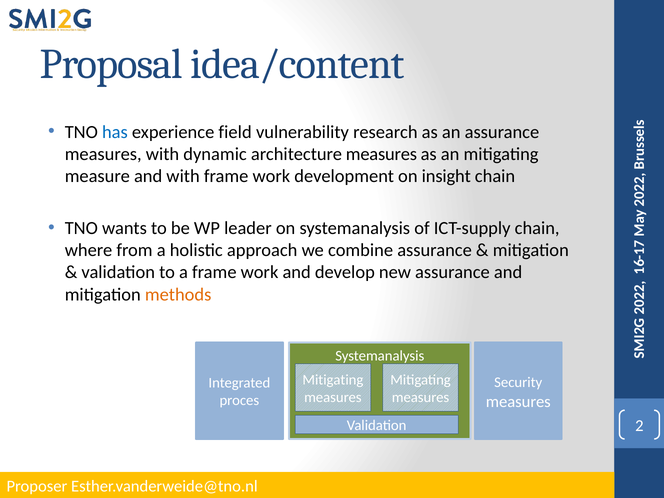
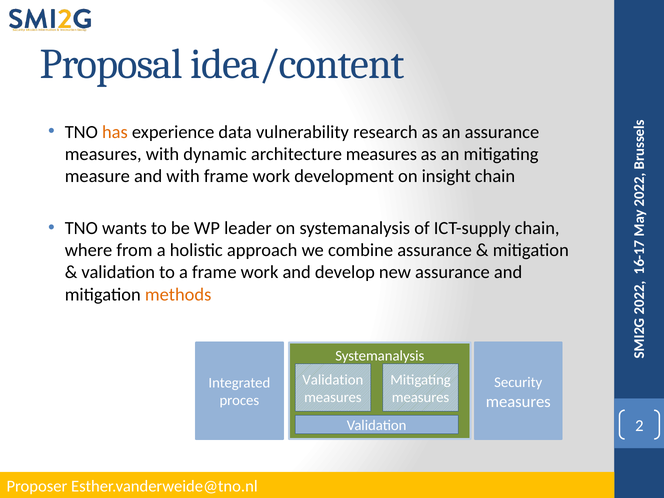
has colour: blue -> orange
field: field -> data
Mitigating at (333, 380): Mitigating -> Validation
